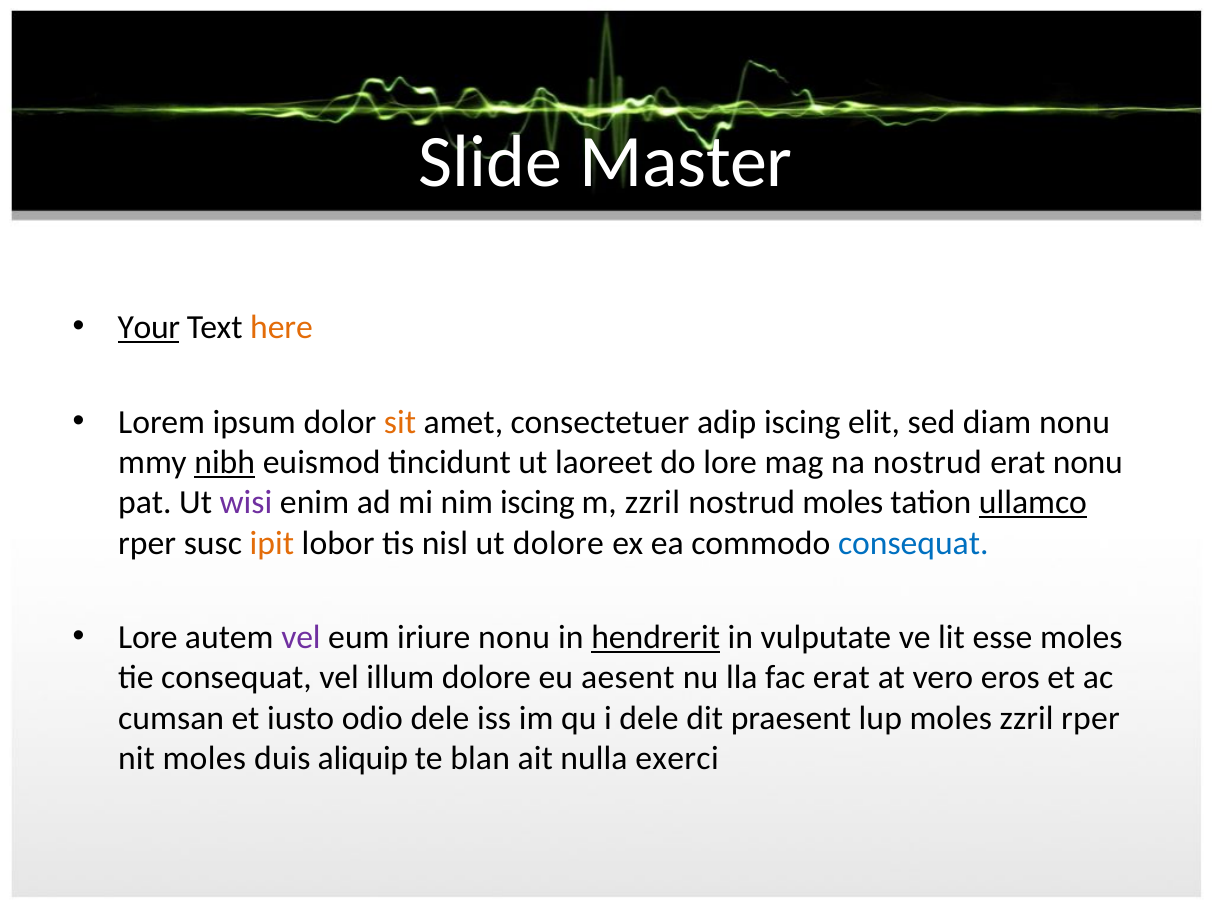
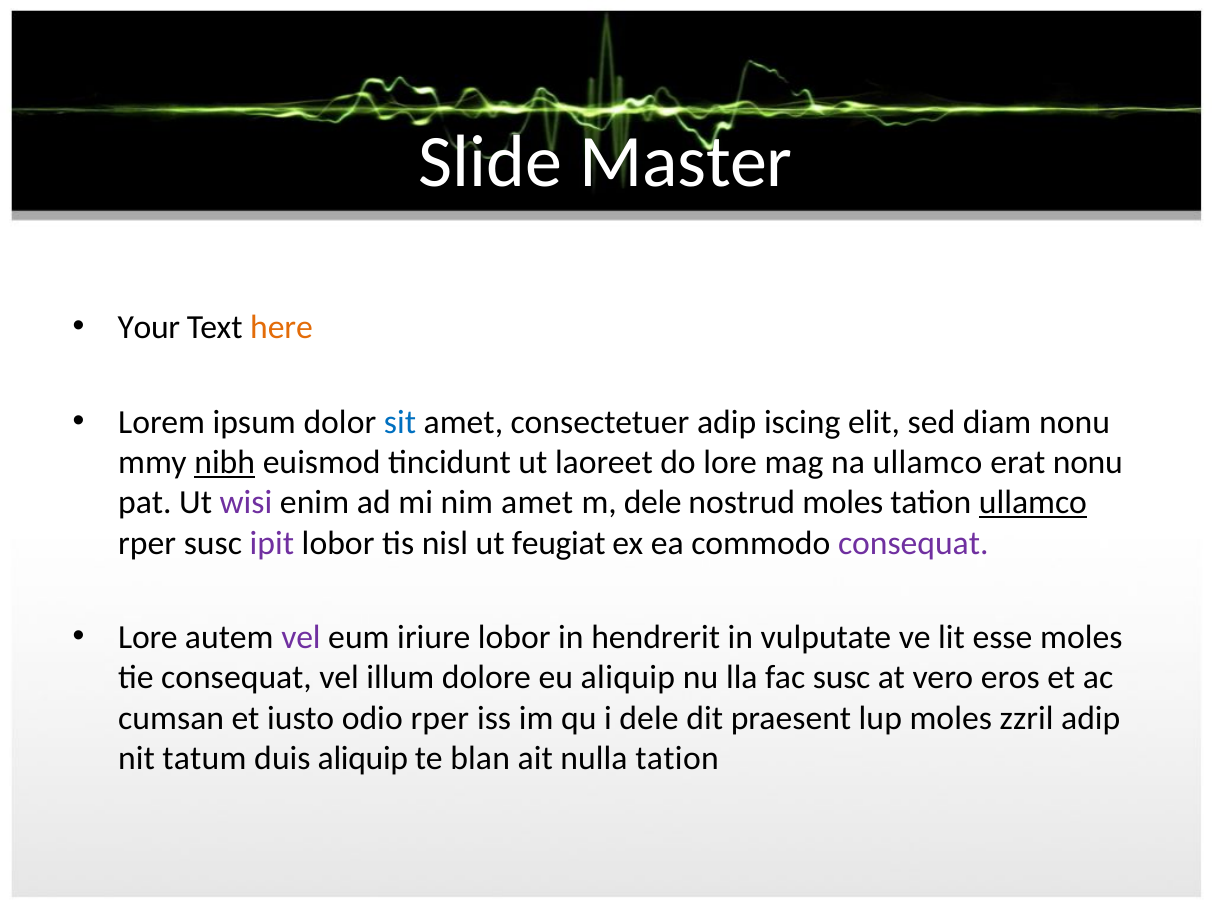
Your underline: present -> none
sit colour: orange -> blue
na nostrud: nostrud -> ullamco
nim iscing: iscing -> amet
m zzril: zzril -> dele
ipit colour: orange -> purple
ut dolore: dolore -> feugiat
consequat at (913, 543) colour: blue -> purple
iriure nonu: nonu -> lobor
hendrerit underline: present -> none
eu aesent: aesent -> aliquip
fac erat: erat -> susc
odio dele: dele -> rper
zzril rper: rper -> adip
nit moles: moles -> tatum
nulla exerci: exerci -> tation
